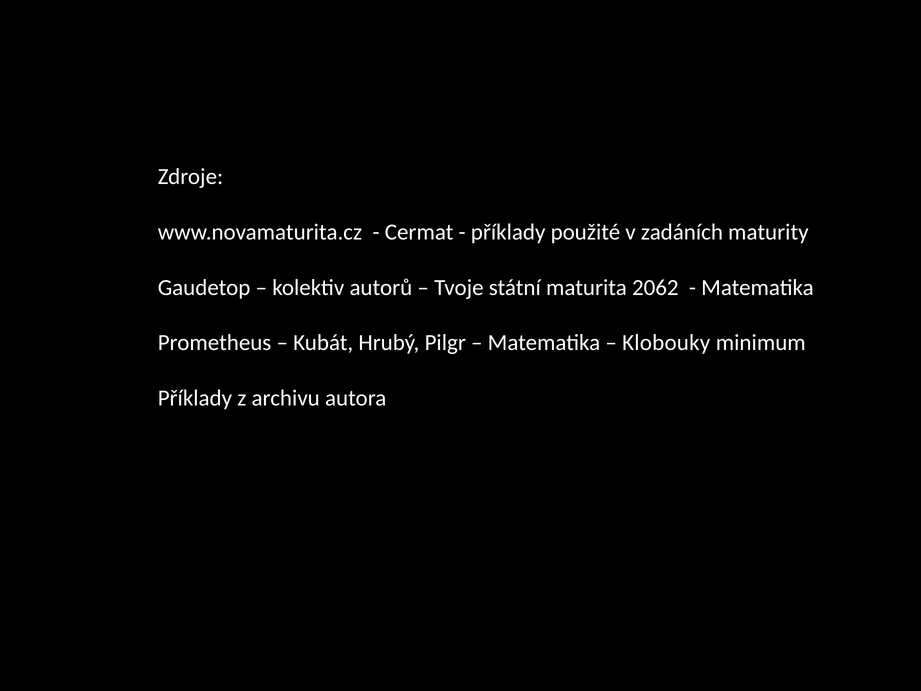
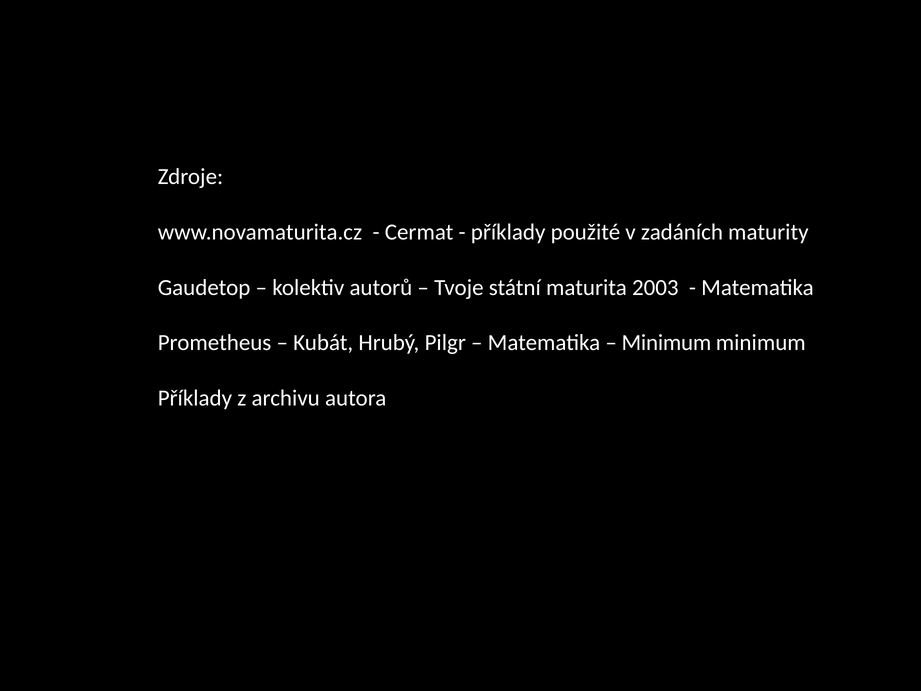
2062: 2062 -> 2003
Klobouky at (666, 343): Klobouky -> Minimum
